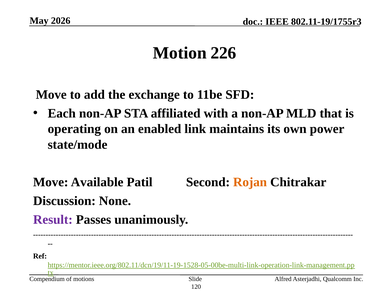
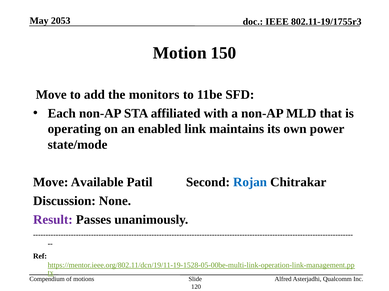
2026: 2026 -> 2053
226: 226 -> 150
exchange: exchange -> monitors
Rojan colour: orange -> blue
